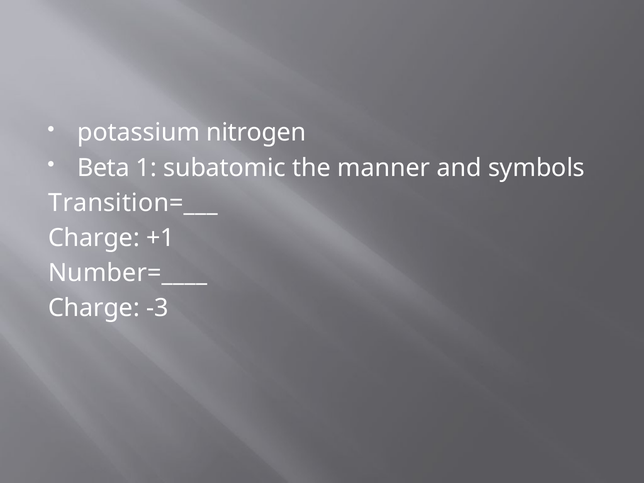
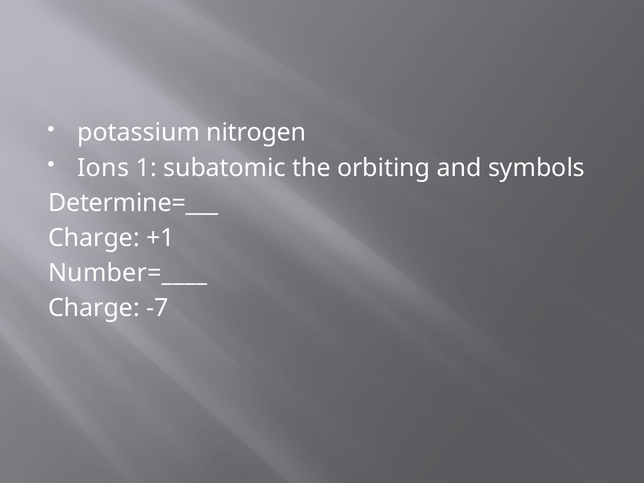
Beta: Beta -> Ions
manner: manner -> orbiting
Transition=___: Transition=___ -> Determine=___
-3: -3 -> -7
